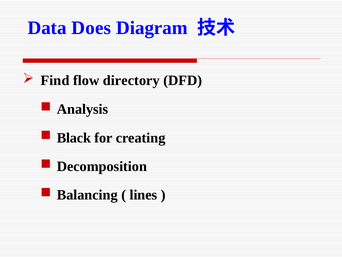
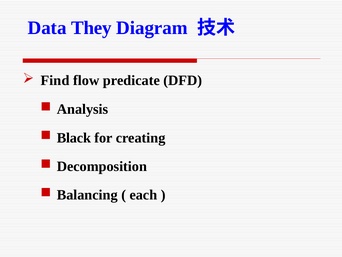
Does: Does -> They
directory: directory -> predicate
lines: lines -> each
